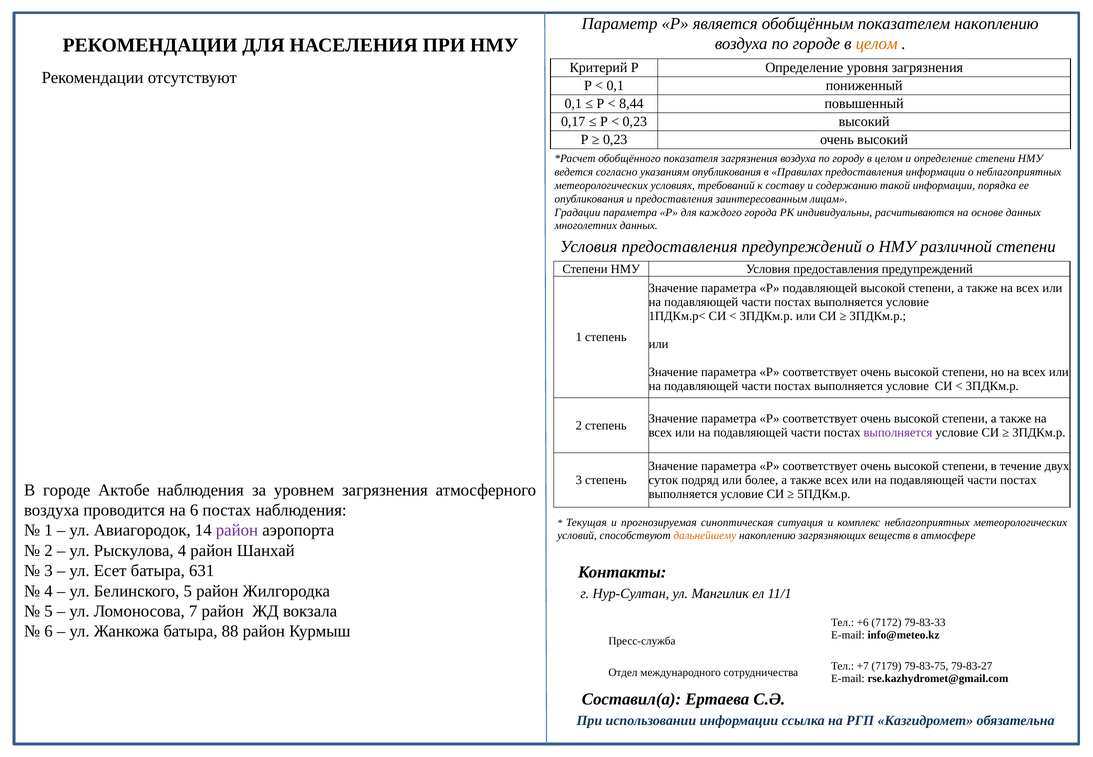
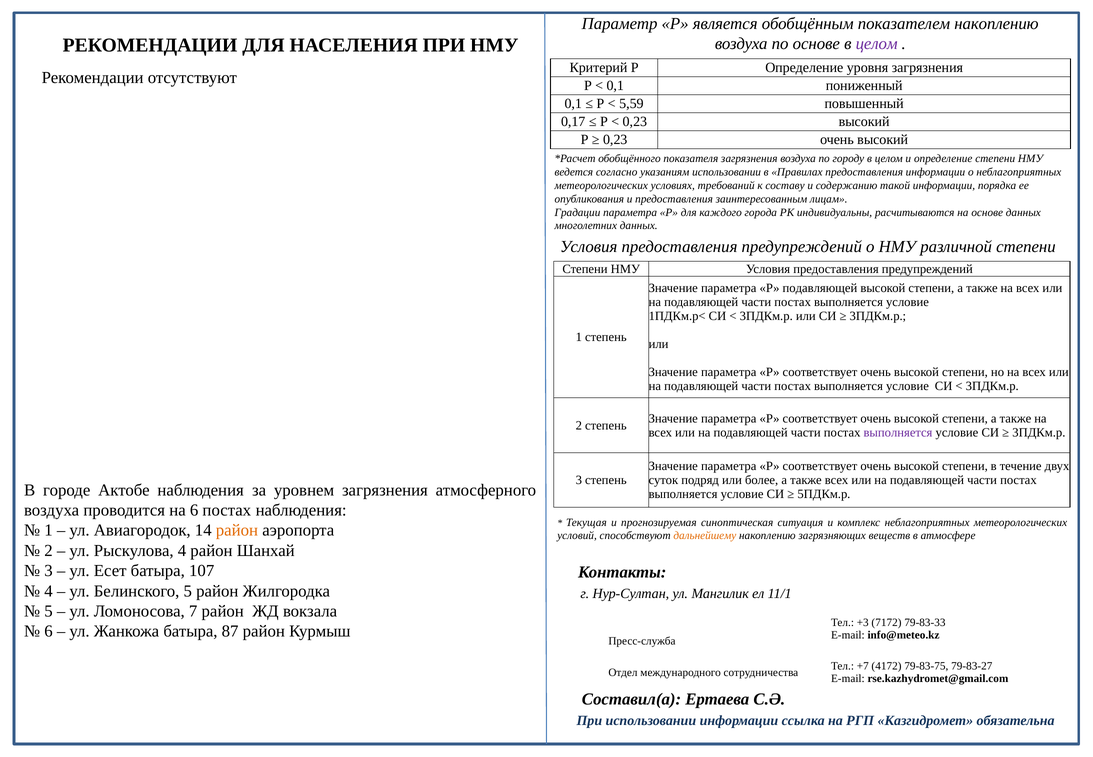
по городе: городе -> основе
целом at (877, 44) colour: orange -> purple
8,44: 8,44 -> 5,59
указаниям опубликования: опубликования -> использовании
район at (237, 530) colour: purple -> orange
631: 631 -> 107
+6: +6 -> +3
88: 88 -> 87
7179: 7179 -> 4172
